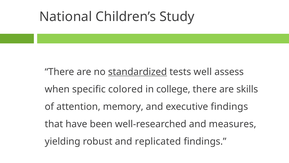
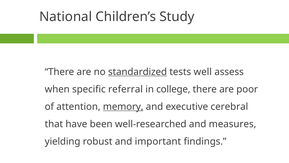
colored: colored -> referral
skills: skills -> poor
memory underline: none -> present
executive findings: findings -> cerebral
replicated: replicated -> important
